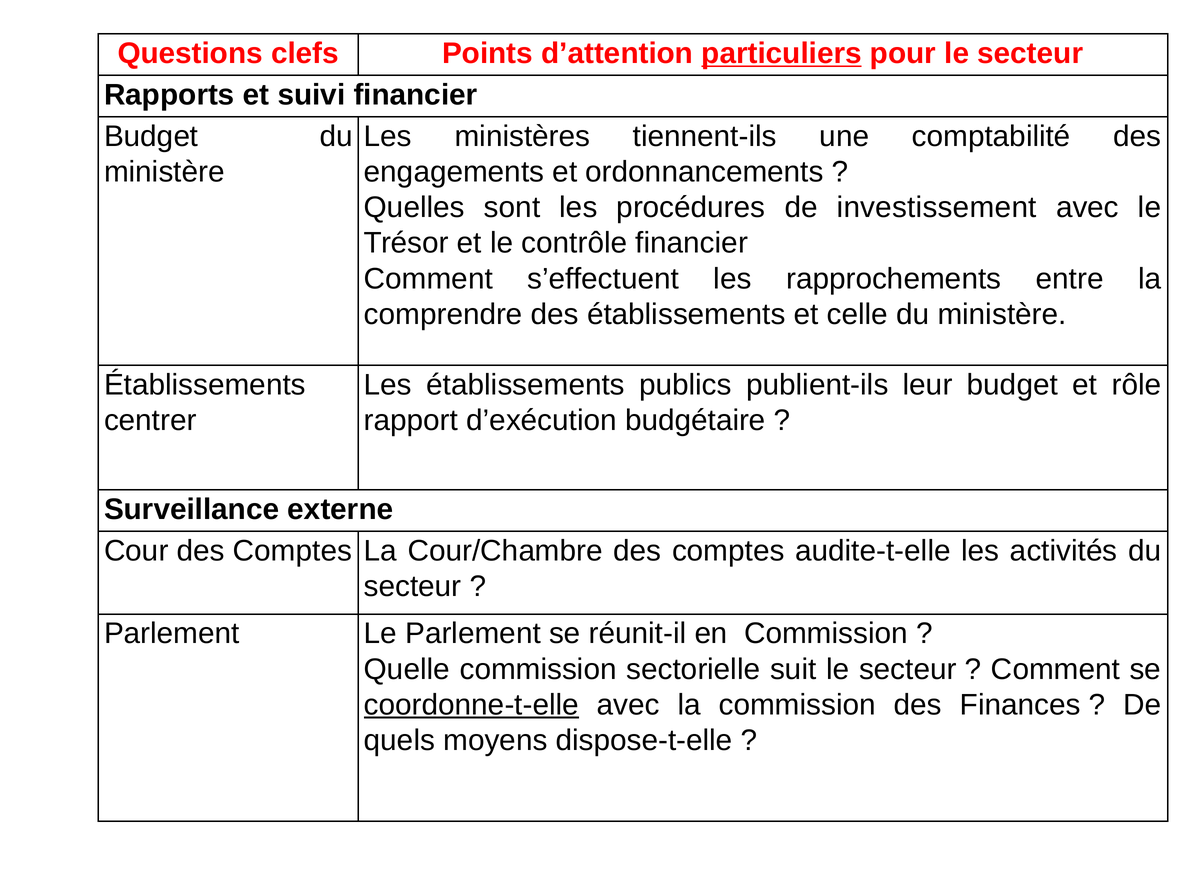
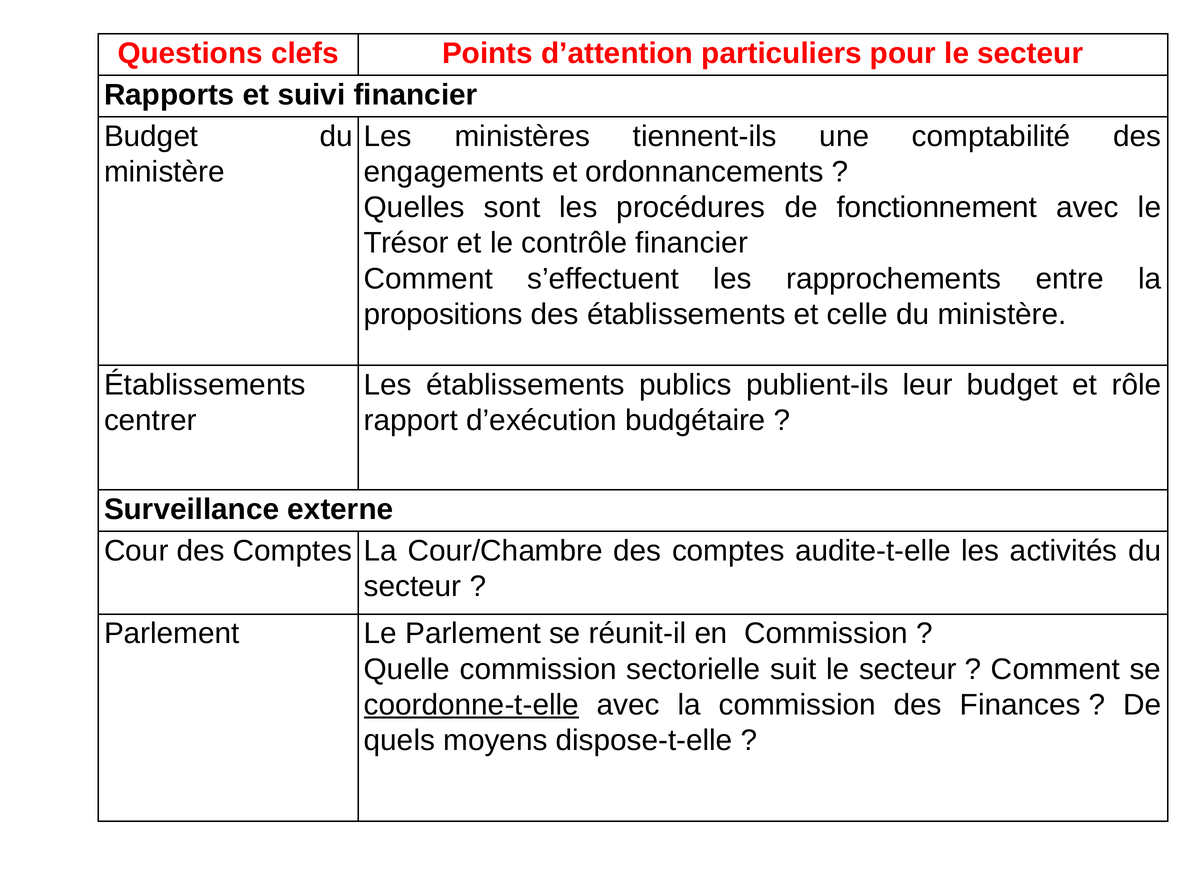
particuliers underline: present -> none
investissement: investissement -> fonctionnement
comprendre: comprendre -> propositions
